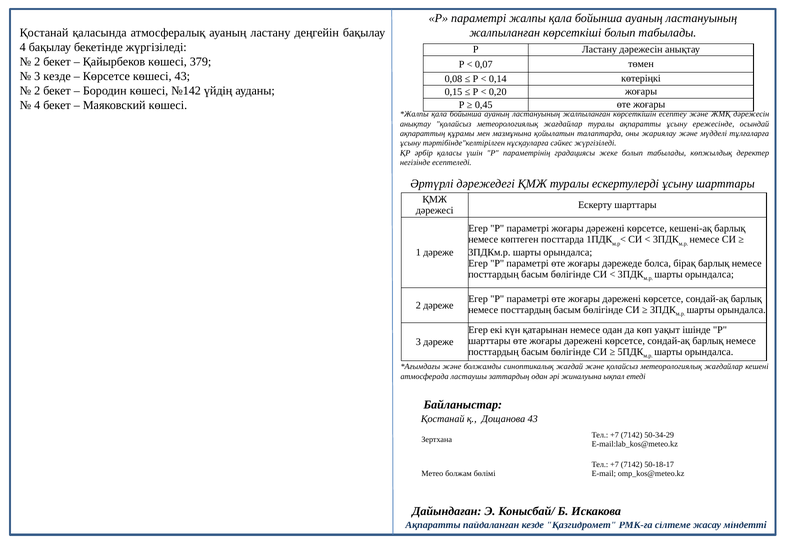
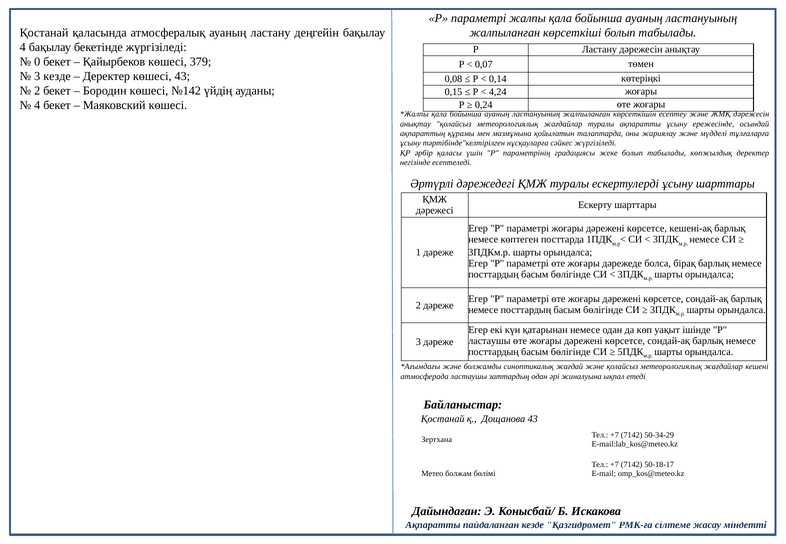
2 at (37, 62): 2 -> 0
Көрсетсе at (106, 76): Көрсетсе -> Деректер
0,20: 0,20 -> 4,24
0,45: 0,45 -> 0,24
шарттары at (489, 341): шарттары -> ластаушы
